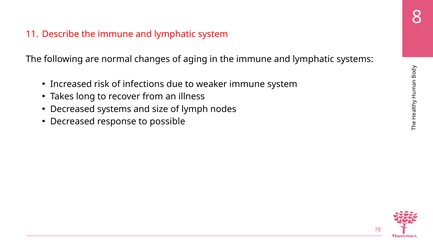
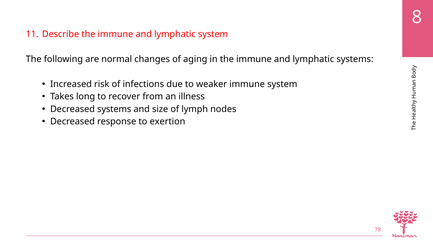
possible: possible -> exertion
